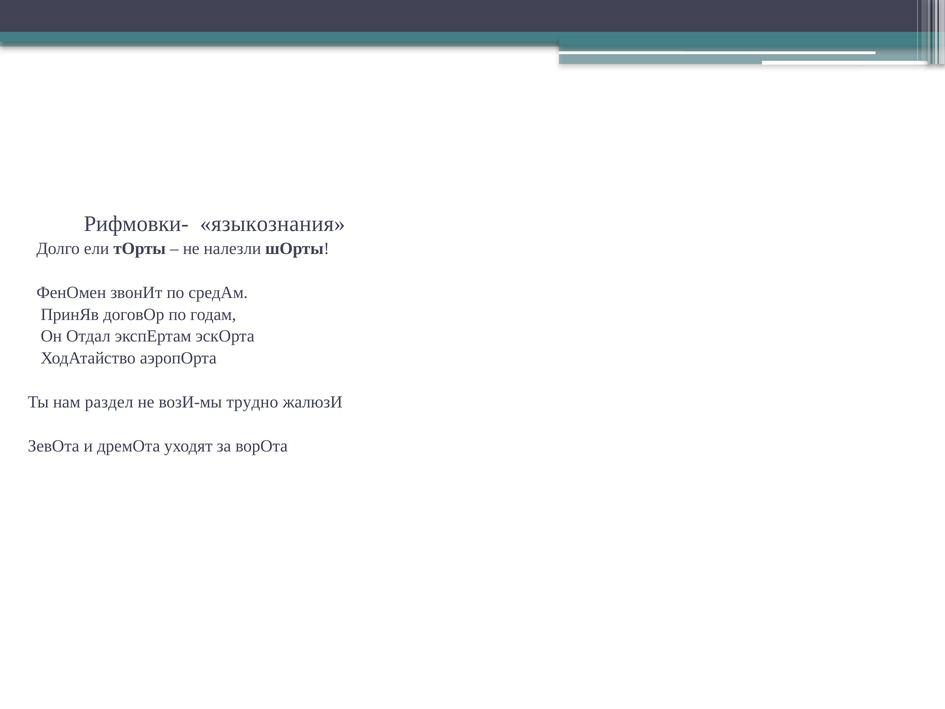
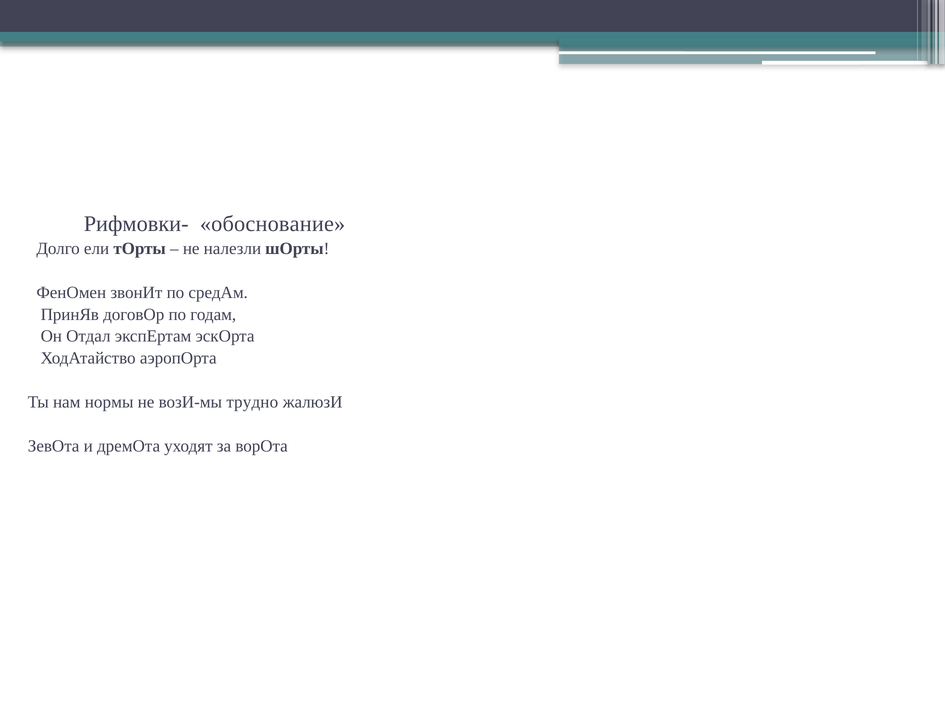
языкознания: языкознания -> обоснование
раздел: раздел -> нормы
